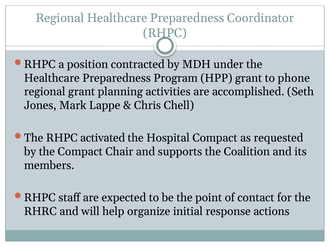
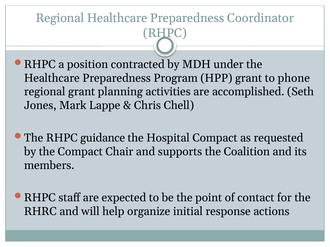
activated: activated -> guidance
